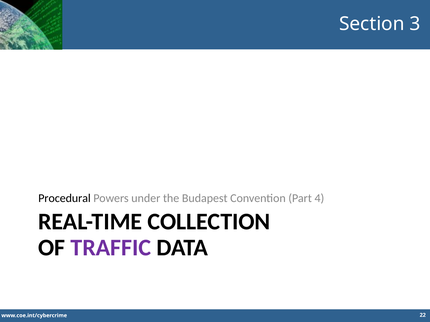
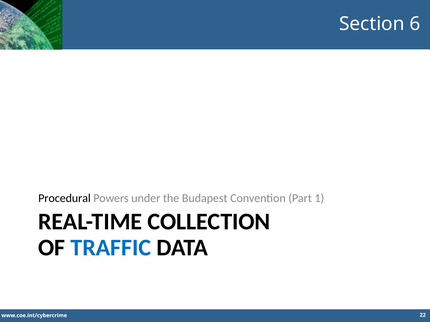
3: 3 -> 6
4: 4 -> 1
TRAFFIC colour: purple -> blue
